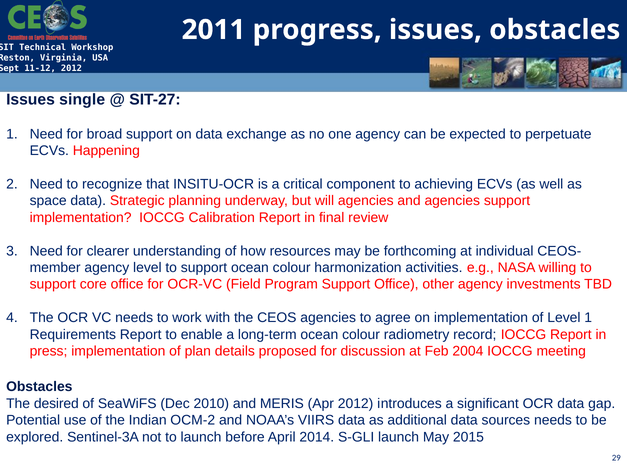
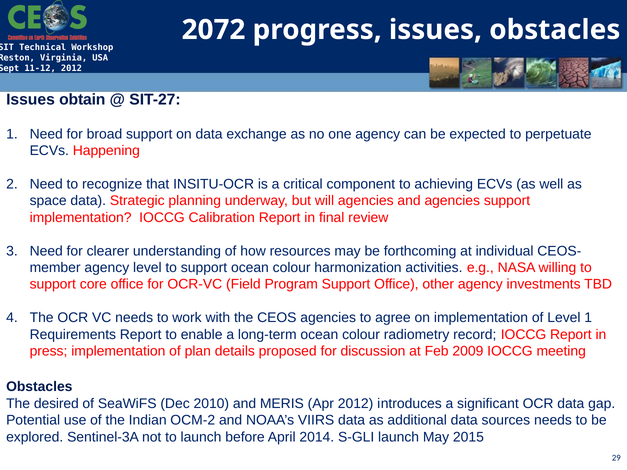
2011: 2011 -> 2072
single: single -> obtain
2004: 2004 -> 2009
